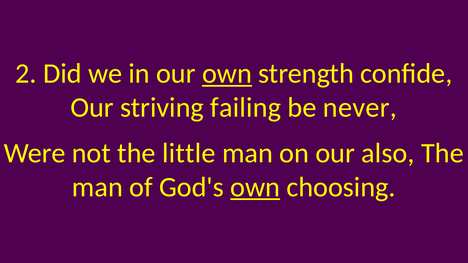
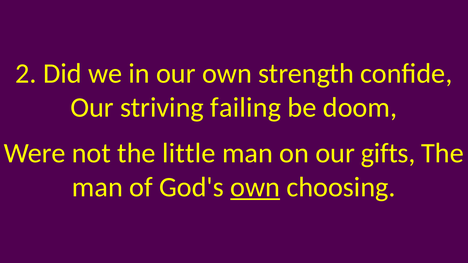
own at (227, 74) underline: present -> none
never: never -> doom
also: also -> gifts
